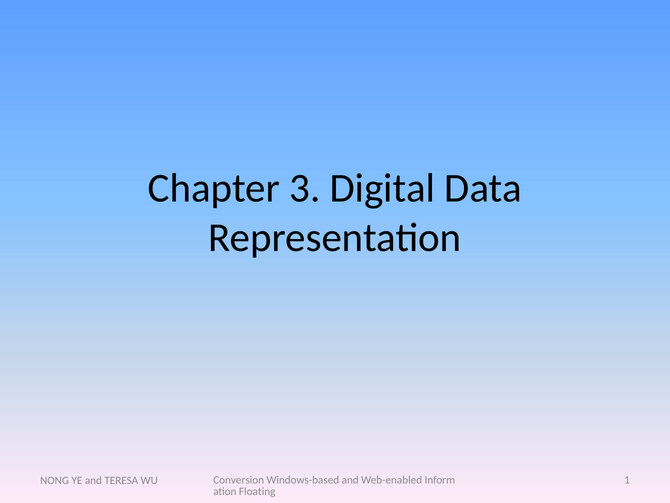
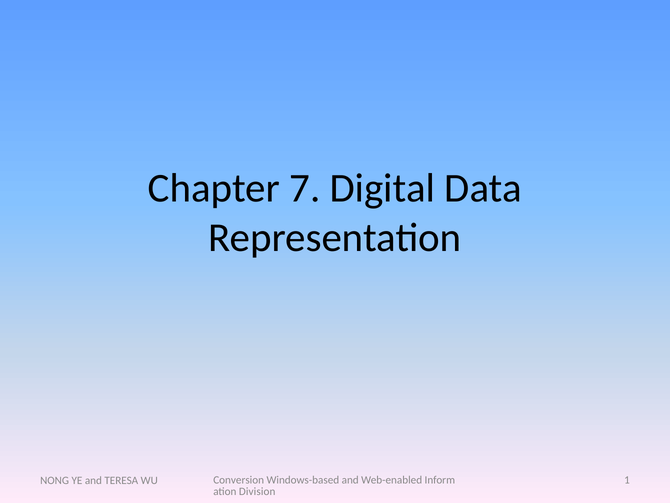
3: 3 -> 7
Floating: Floating -> Division
